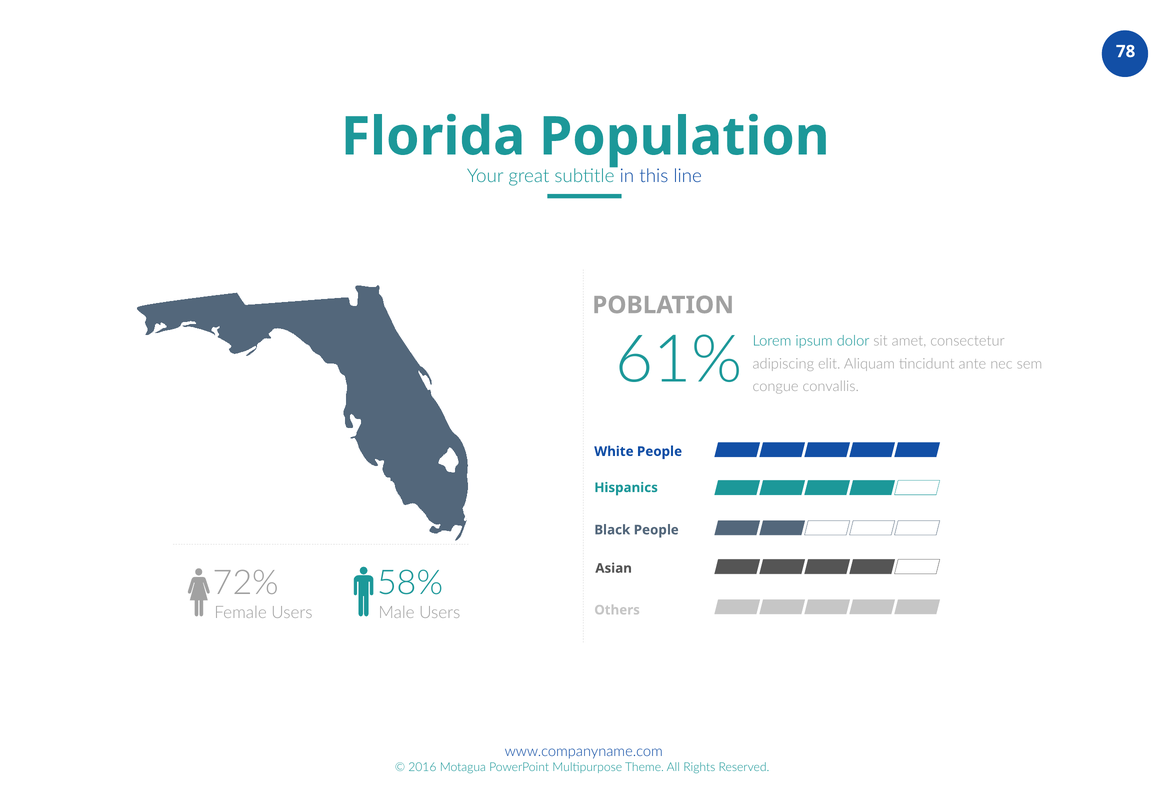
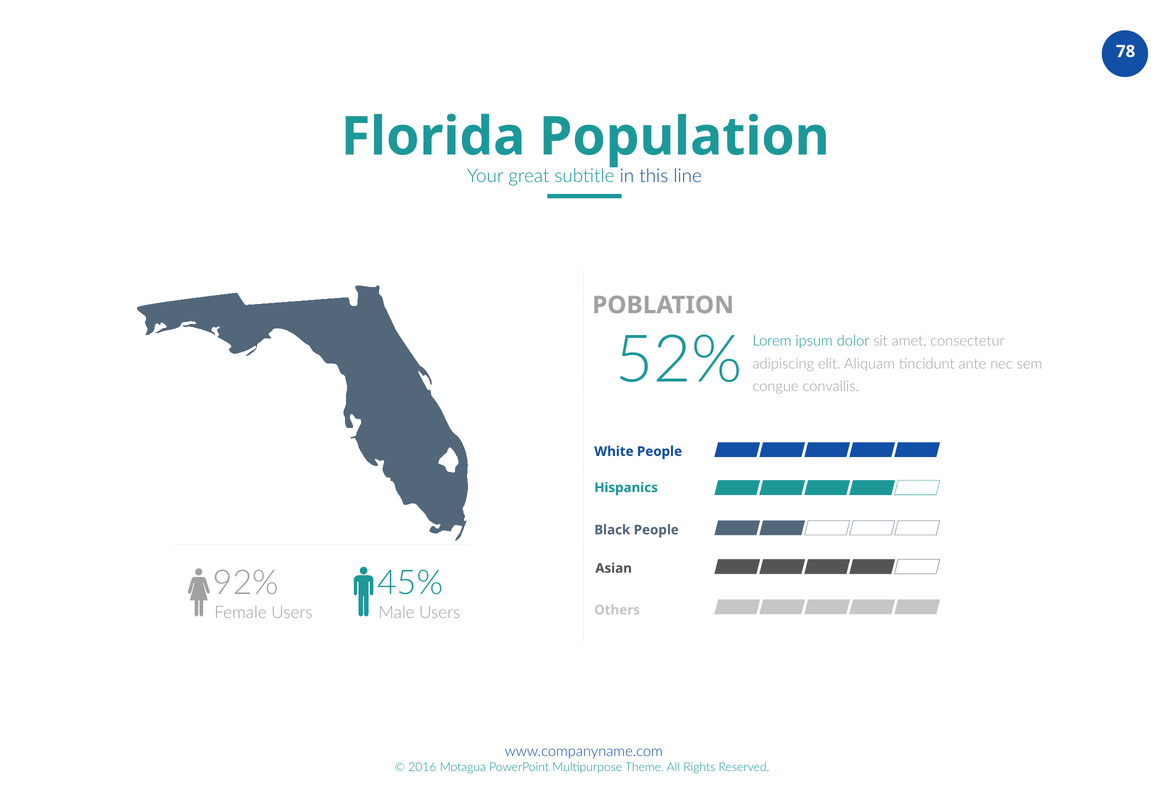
61%: 61% -> 52%
72%: 72% -> 92%
58%: 58% -> 45%
